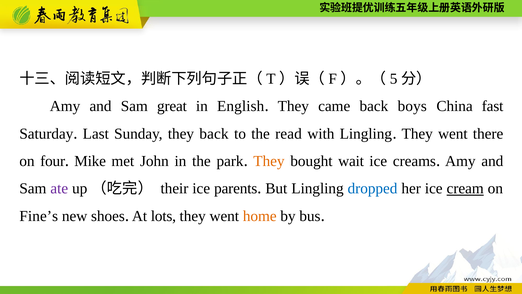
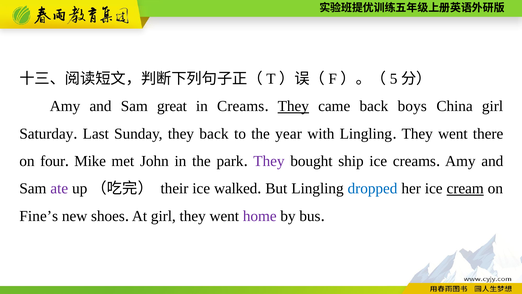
in English: English -> Creams
They at (293, 106) underline: none -> present
China fast: fast -> girl
read: read -> year
They at (269, 161) colour: orange -> purple
wait: wait -> ship
parents: parents -> walked
At lots: lots -> girl
home colour: orange -> purple
